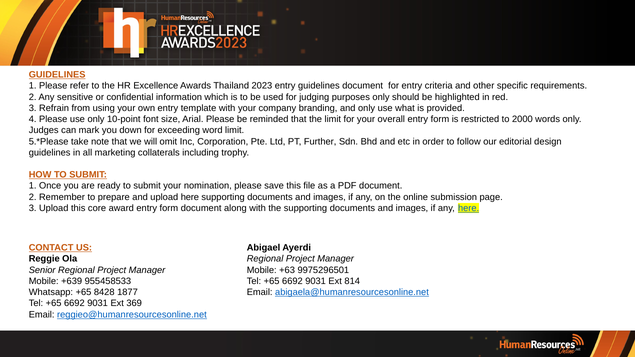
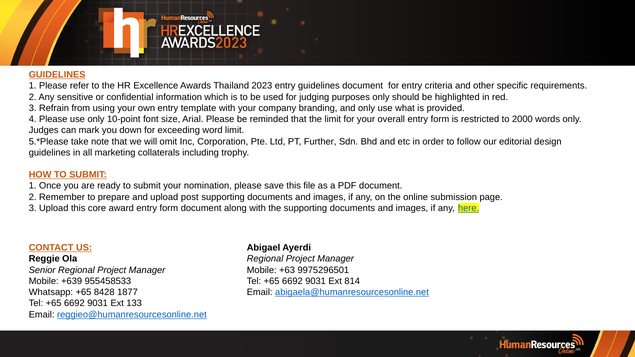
upload here: here -> post
369: 369 -> 133
